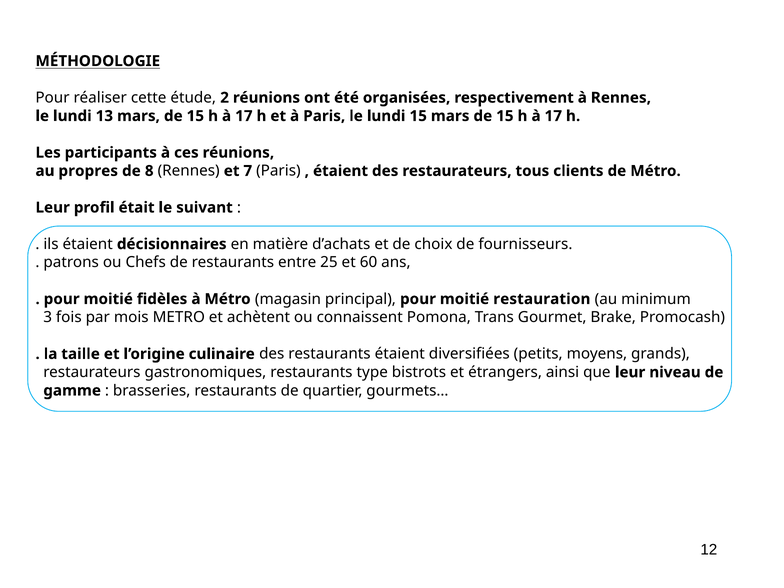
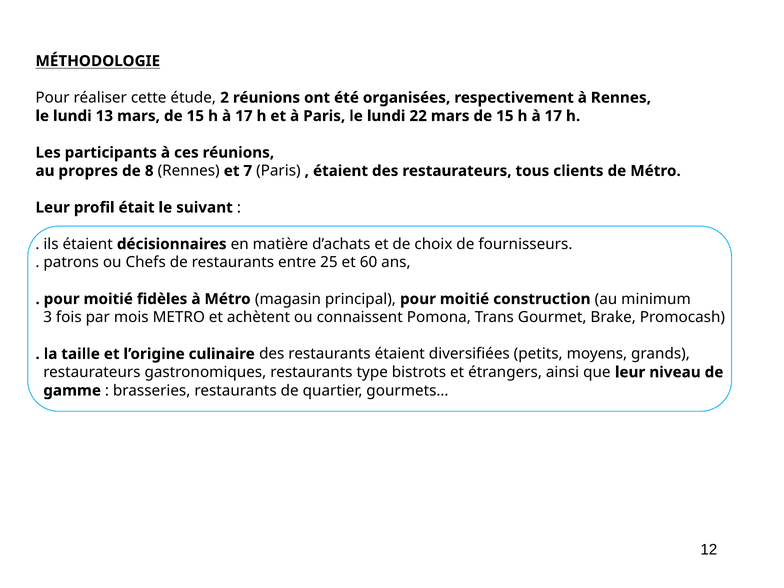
lundi 15: 15 -> 22
restauration: restauration -> construction
